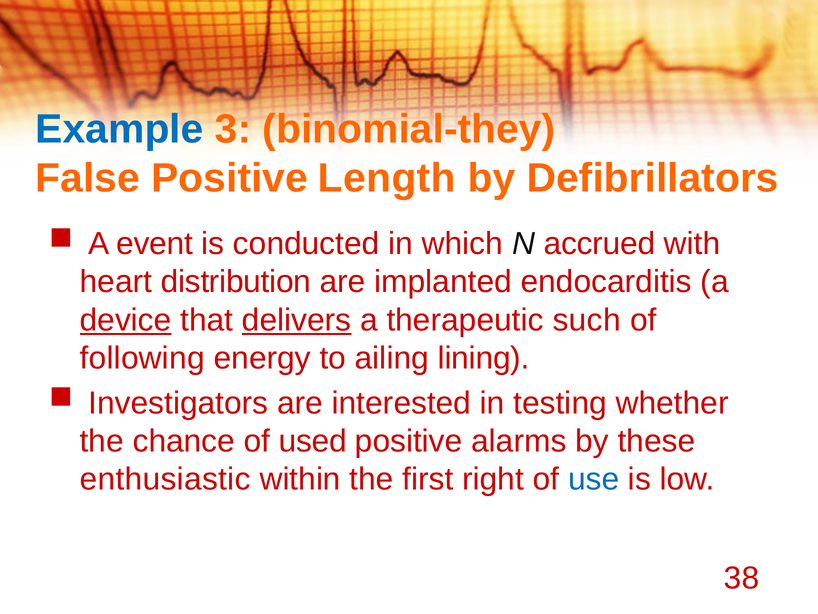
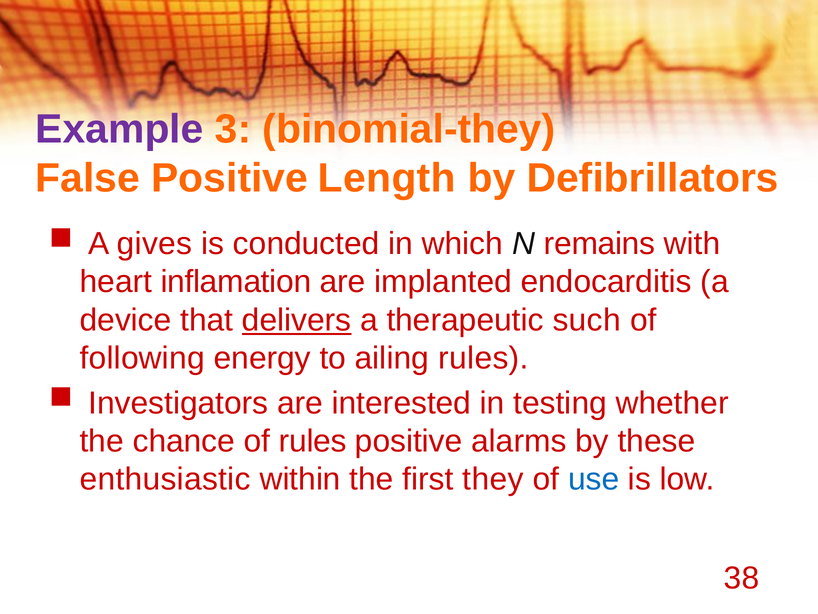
Example colour: blue -> purple
event: event -> gives
accrued: accrued -> remains
distribution: distribution -> inflamation
device underline: present -> none
ailing lining: lining -> rules
of used: used -> rules
right: right -> they
